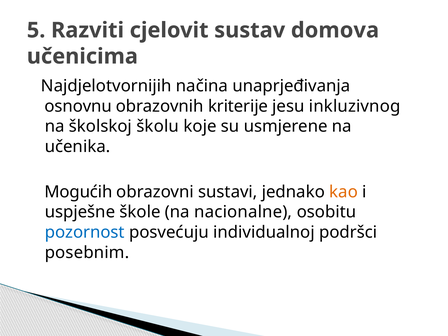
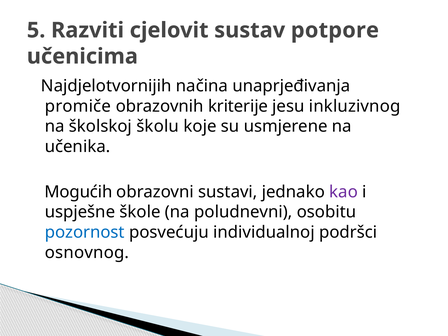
domova: domova -> potpore
osnovnu: osnovnu -> promiče
kao colour: orange -> purple
nacionalne: nacionalne -> poludnevni
posebnim: posebnim -> osnovnog
